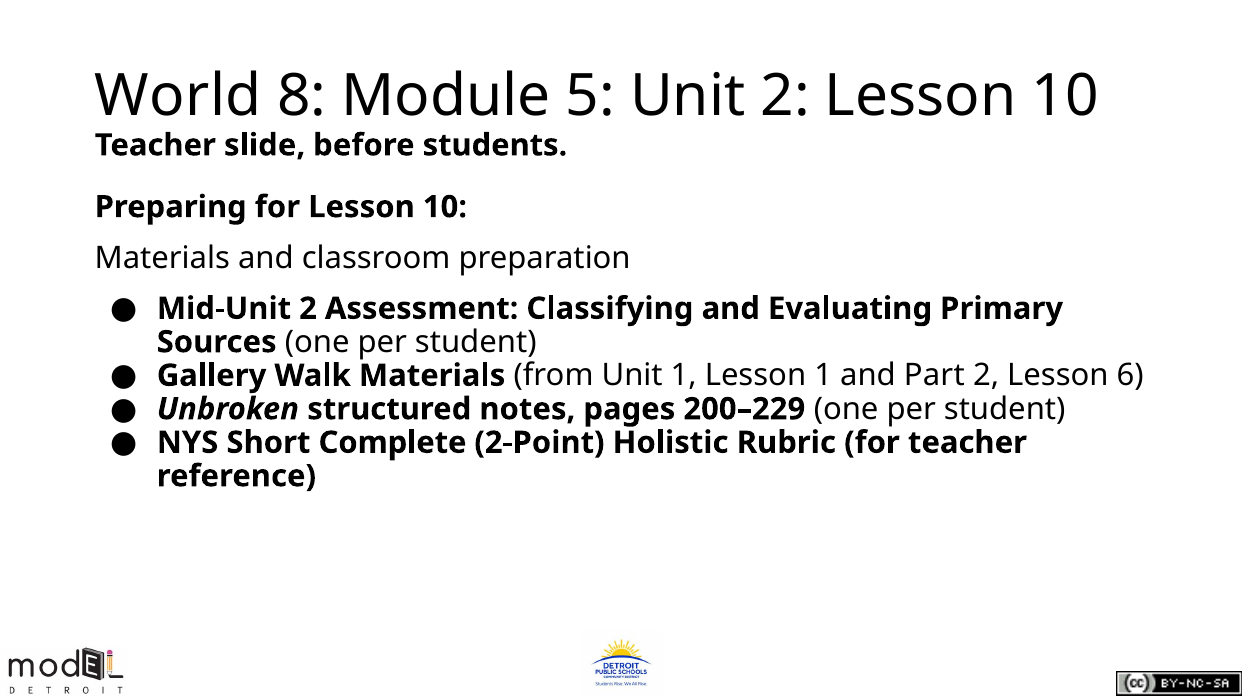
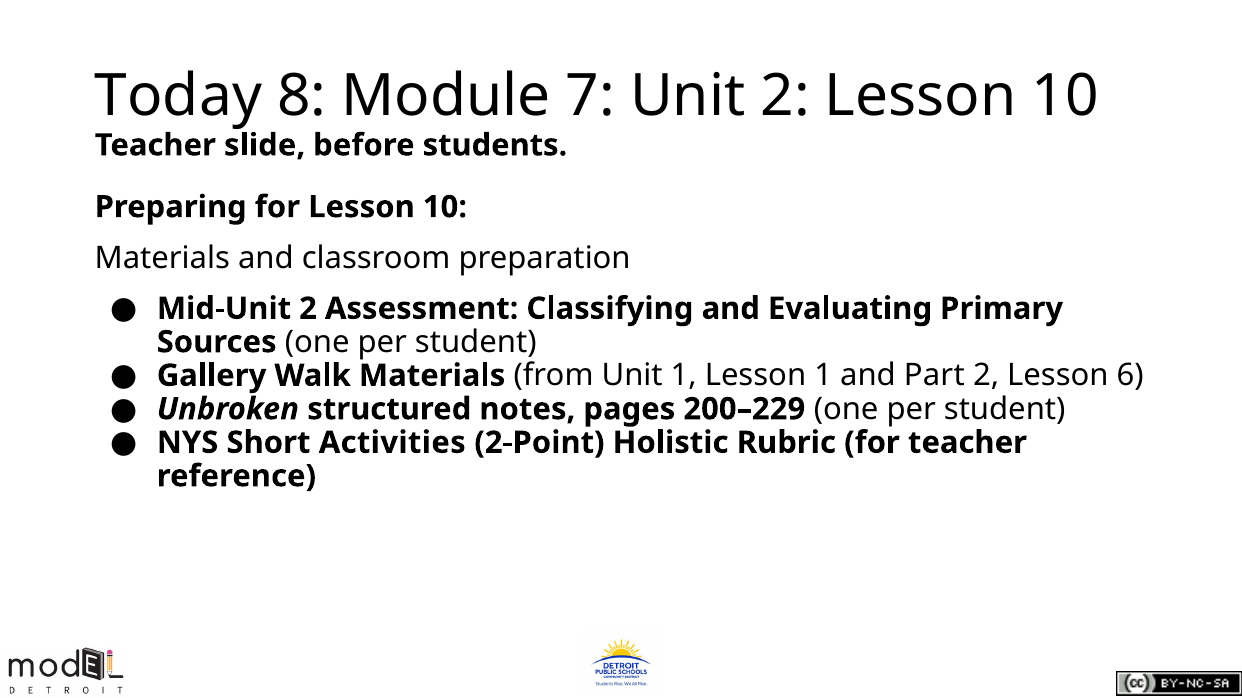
World: World -> Today
5: 5 -> 7
Complete: Complete -> Activities
